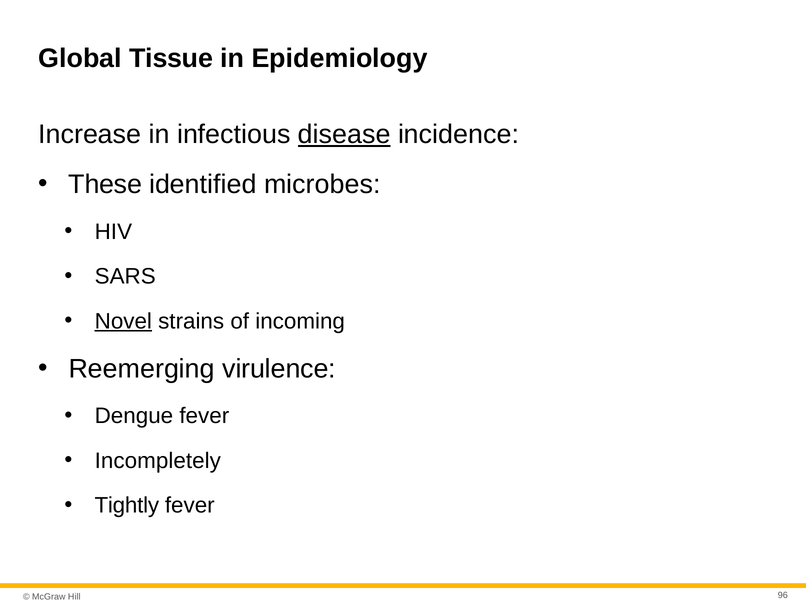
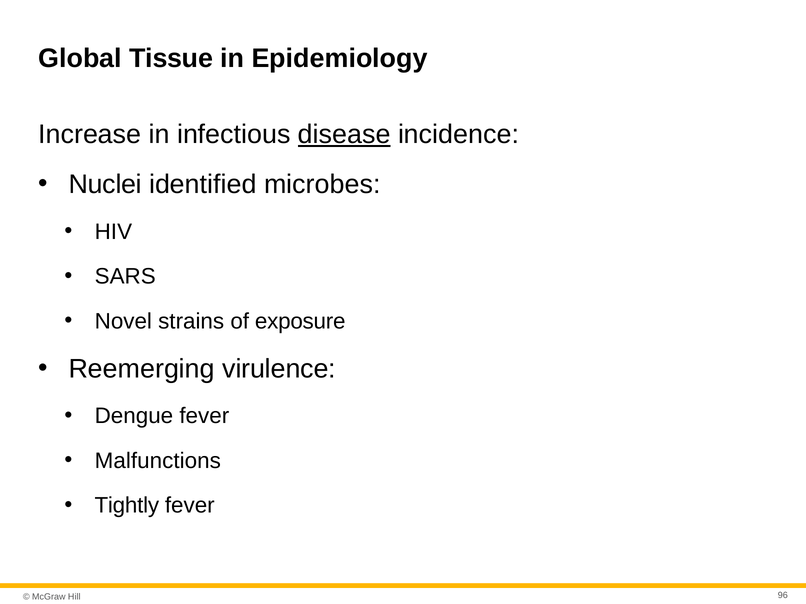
These: These -> Nuclei
Novel underline: present -> none
incoming: incoming -> exposure
Incompletely: Incompletely -> Malfunctions
